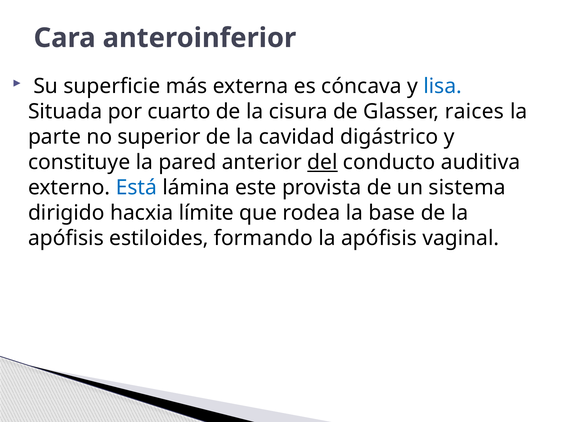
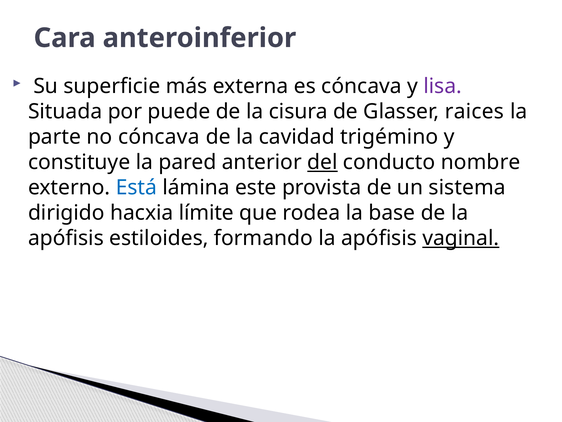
lisa colour: blue -> purple
cuarto: cuarto -> puede
no superior: superior -> cóncava
digástrico: digástrico -> trigémino
auditiva: auditiva -> nombre
vaginal underline: none -> present
